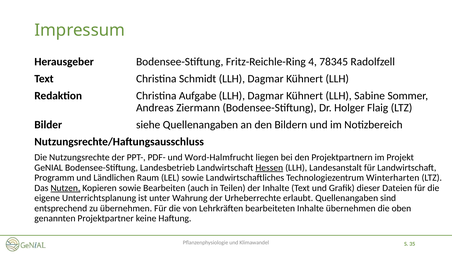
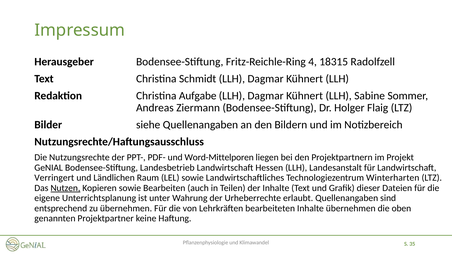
78345: 78345 -> 18315
Word-Halmfrucht: Word-Halmfrucht -> Word-Mittelporen
Hessen underline: present -> none
Programm: Programm -> Verringert
